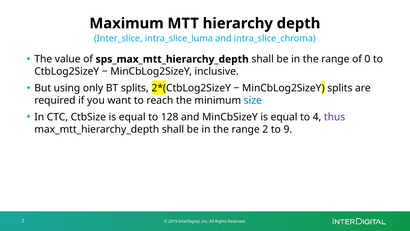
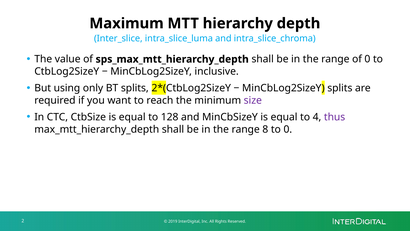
size colour: blue -> purple
range 2: 2 -> 8
to 9: 9 -> 0
